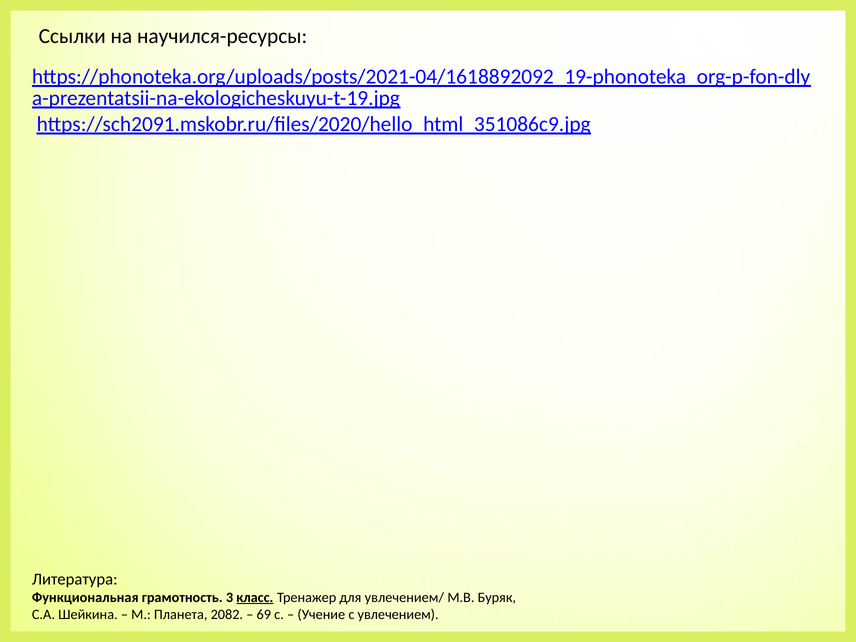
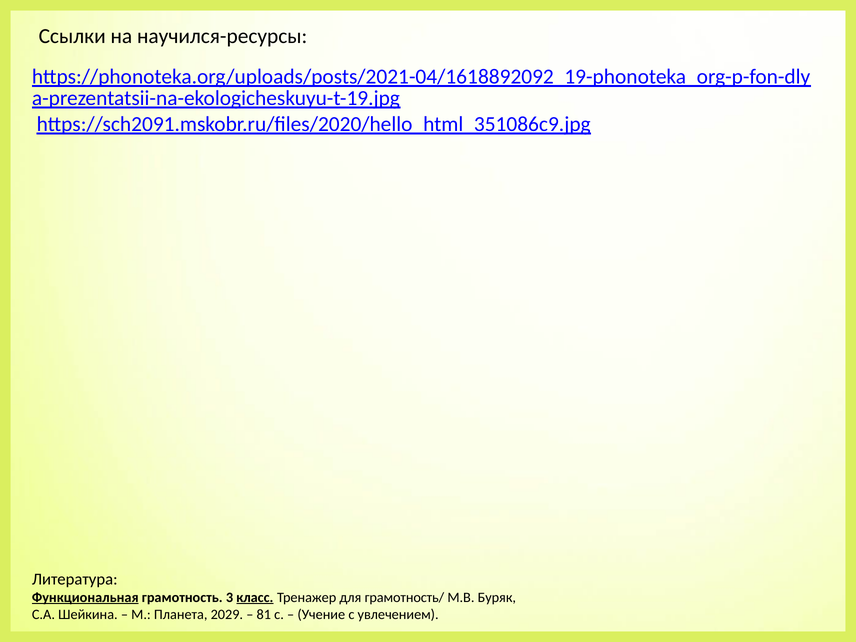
Функциональная underline: none -> present
увлечением/: увлечением/ -> грамотность/
2082: 2082 -> 2029
69: 69 -> 81
